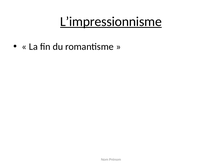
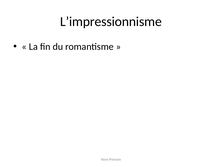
L’impressionnisme underline: present -> none
